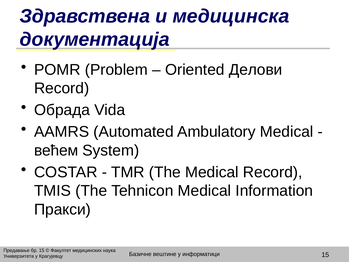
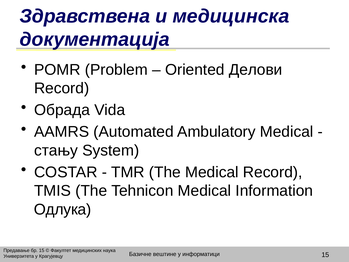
већем: већем -> стању
Пракси: Пракси -> Одлука
